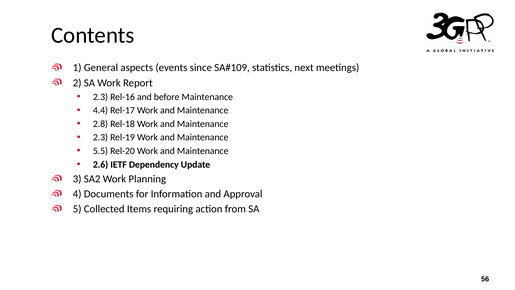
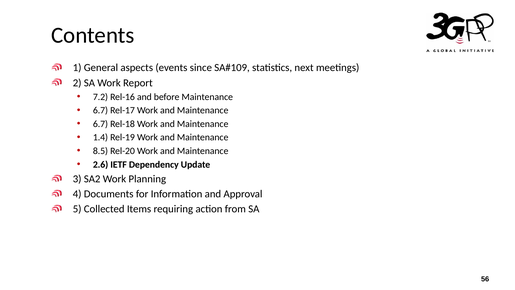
2.3 at (100, 97): 2.3 -> 7.2
4.4 at (100, 110): 4.4 -> 6.7
2.8 at (100, 124): 2.8 -> 6.7
2.3 at (100, 137): 2.3 -> 1.4
5.5: 5.5 -> 8.5
